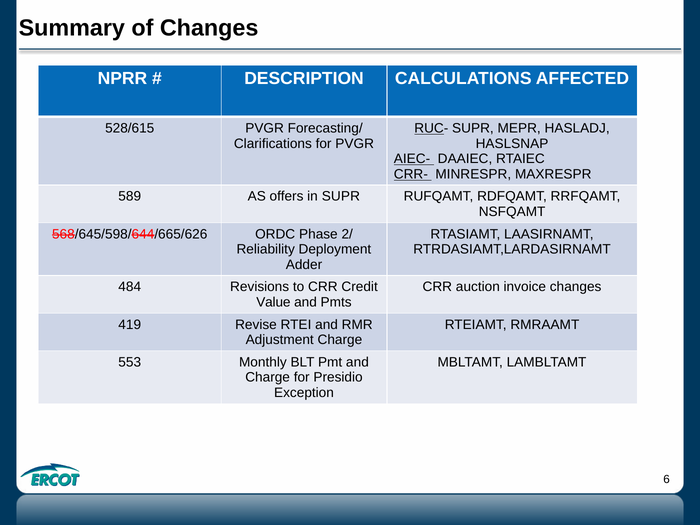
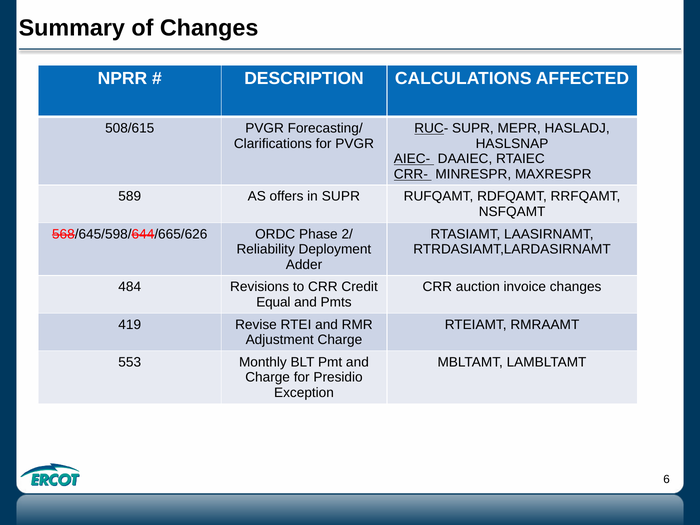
528/615: 528/615 -> 508/615
Value: Value -> Equal
